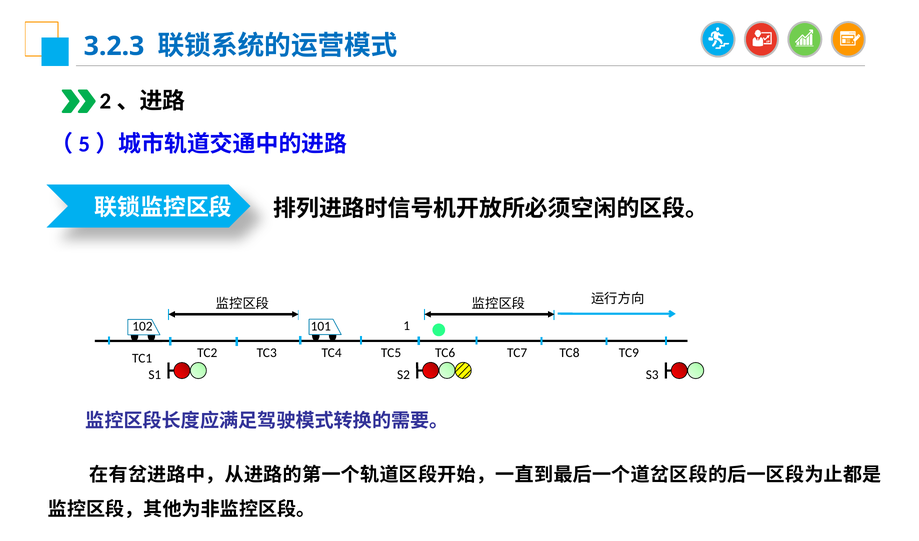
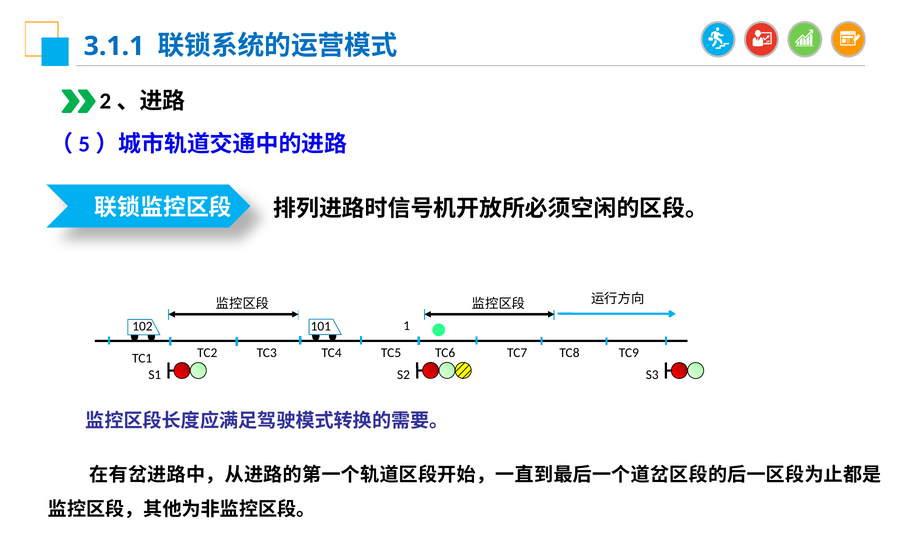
3.2.3: 3.2.3 -> 3.1.1
